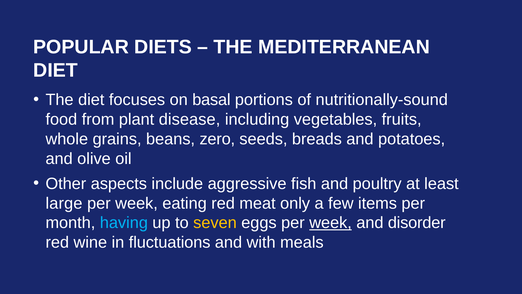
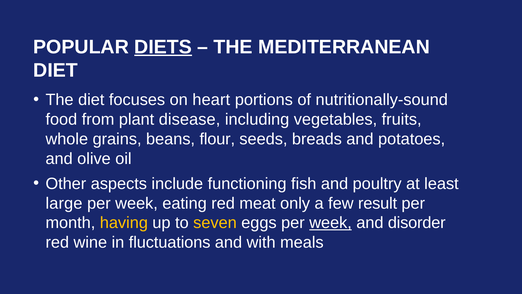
DIETS underline: none -> present
basal: basal -> heart
zero: zero -> flour
aggressive: aggressive -> functioning
items: items -> result
having colour: light blue -> yellow
